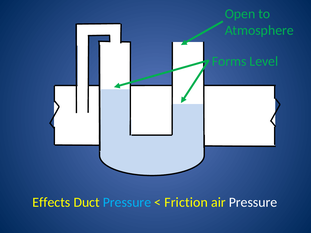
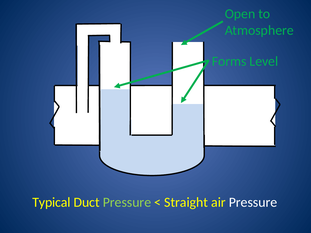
Effects: Effects -> Typical
Pressure at (127, 202) colour: light blue -> light green
Friction: Friction -> Straight
